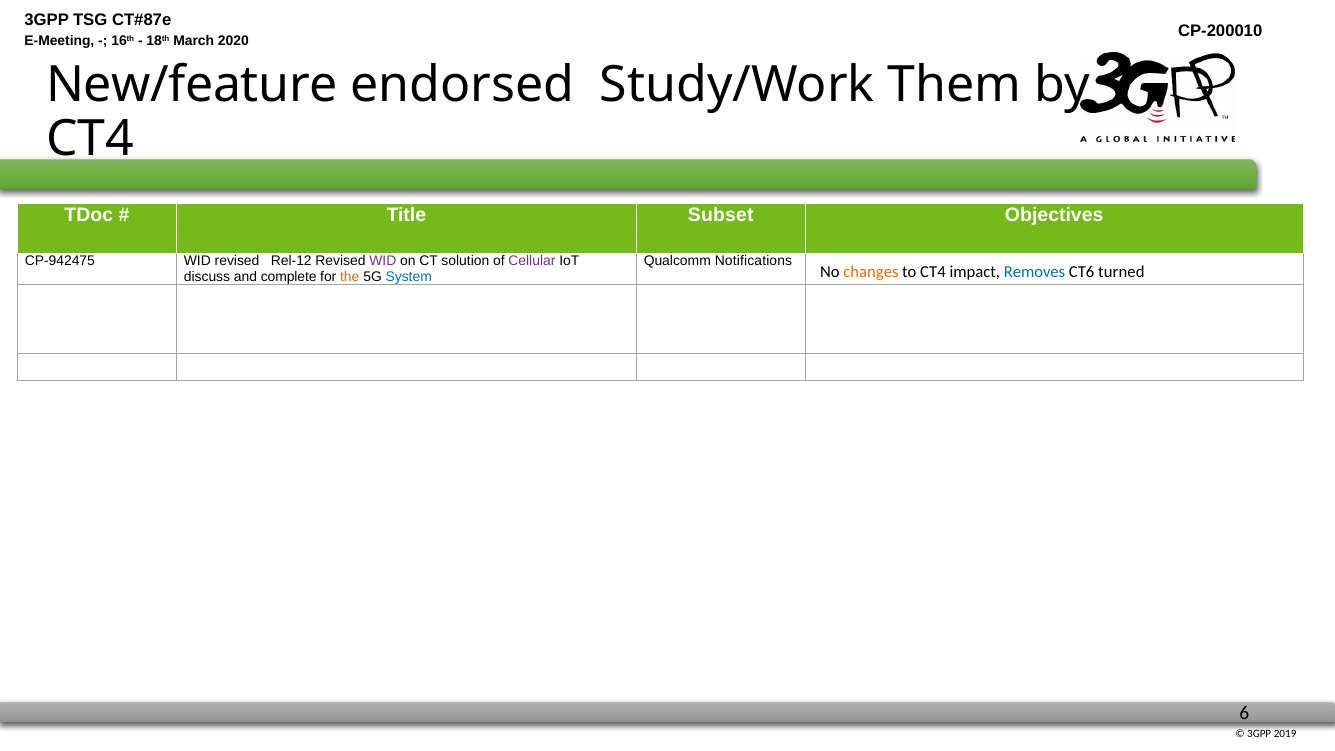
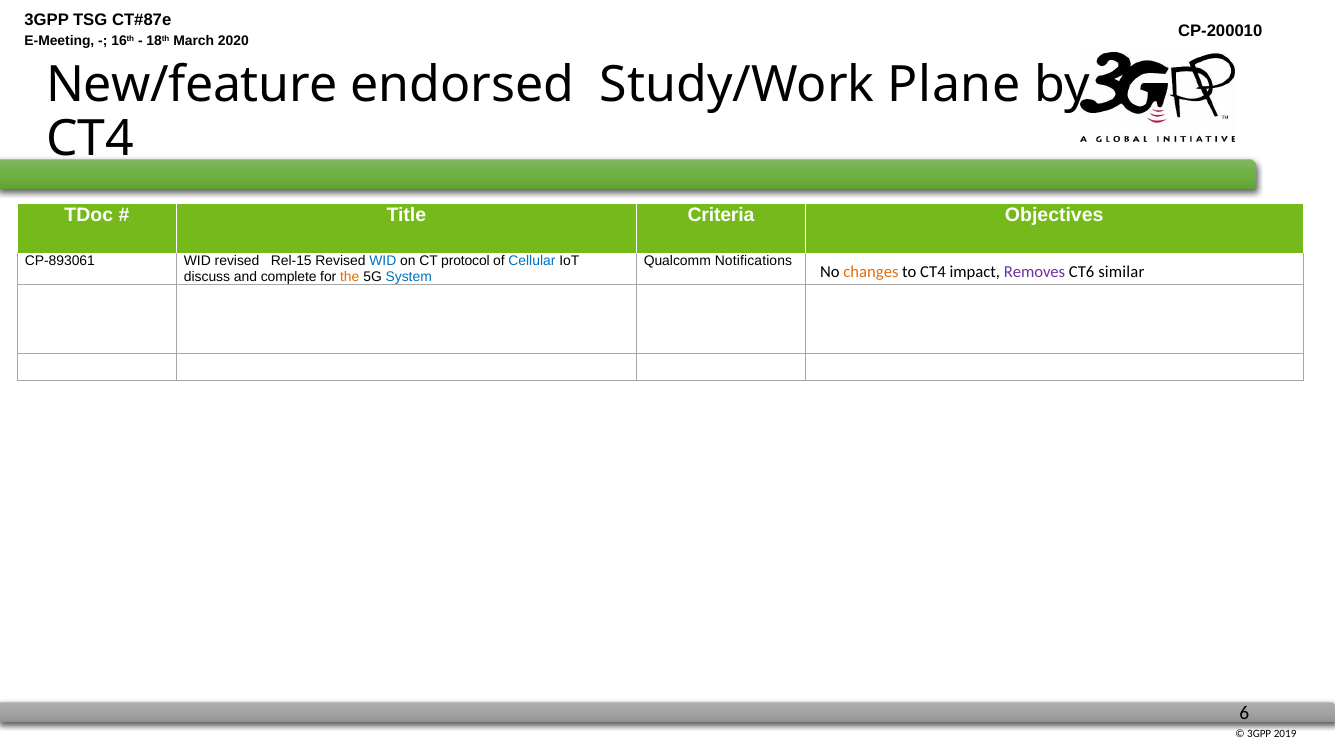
Them: Them -> Plane
Subset: Subset -> Criteria
CP-942475: CP-942475 -> CP-893061
Rel-12: Rel-12 -> Rel-15
WID at (383, 261) colour: purple -> blue
solution: solution -> protocol
Cellular colour: purple -> blue
Removes colour: blue -> purple
turned: turned -> similar
